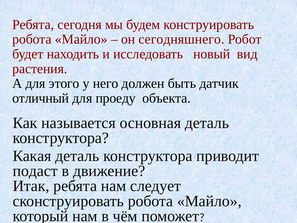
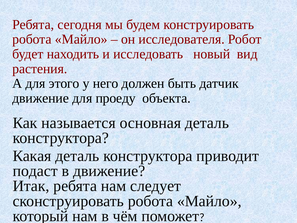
сегодняшнего: сегодняшнего -> исследователя
отличный at (41, 98): отличный -> движение
